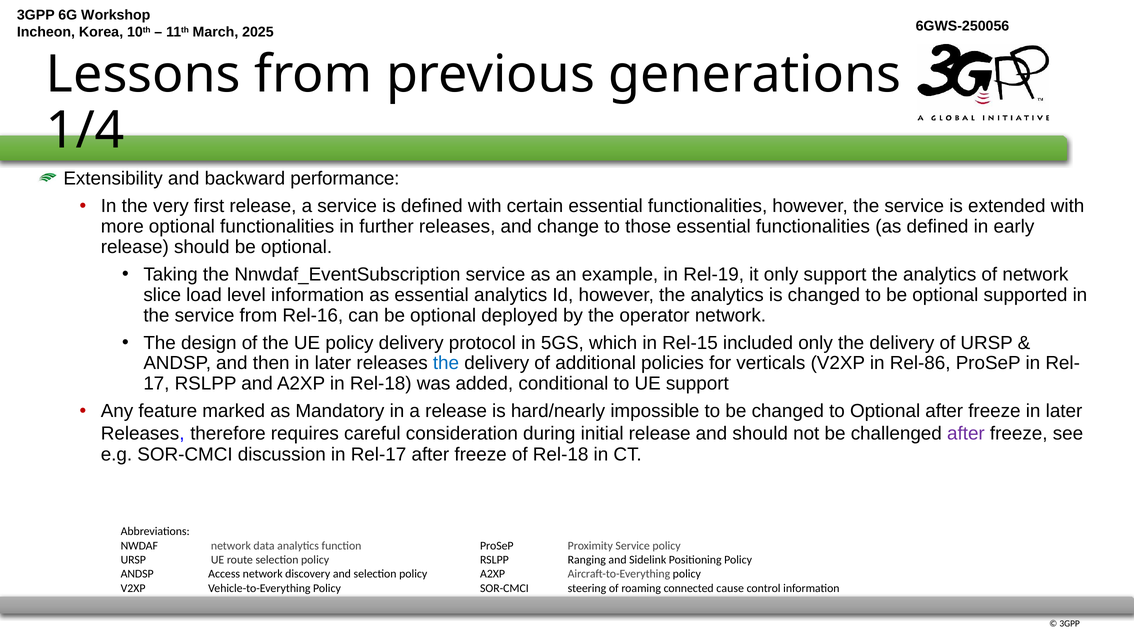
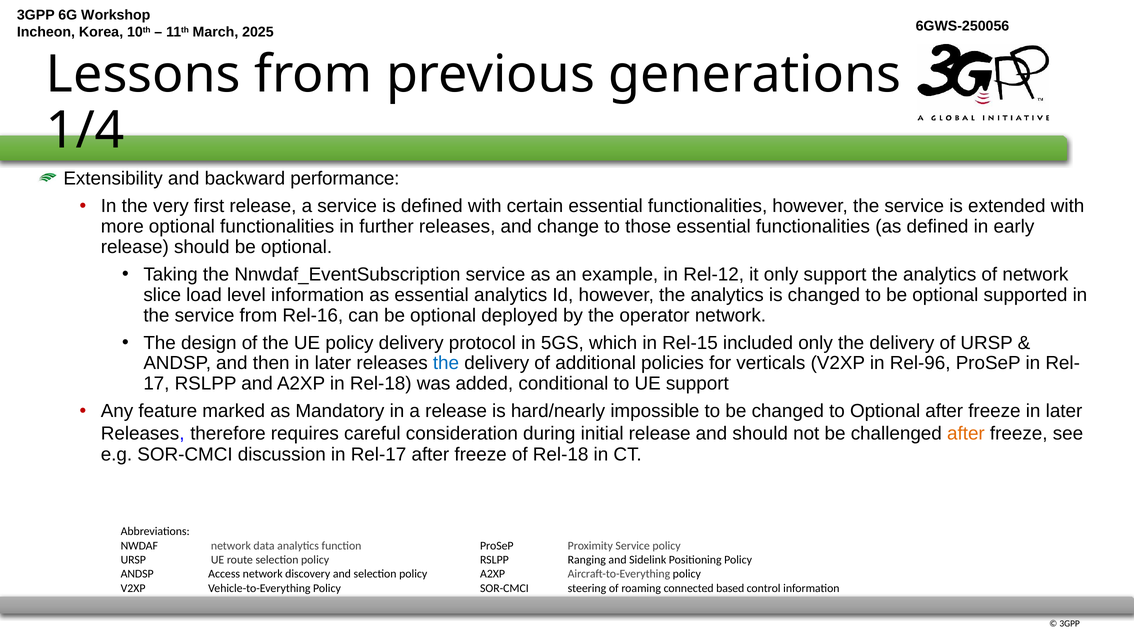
Rel-19: Rel-19 -> Rel-12
Rel-86: Rel-86 -> Rel-96
after at (966, 433) colour: purple -> orange
cause: cause -> based
